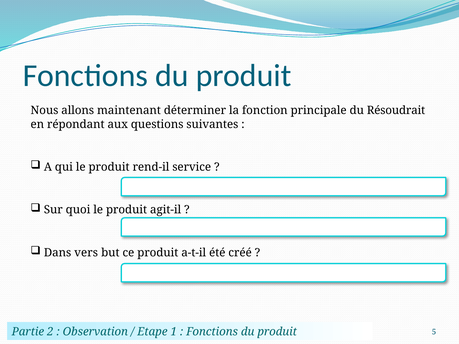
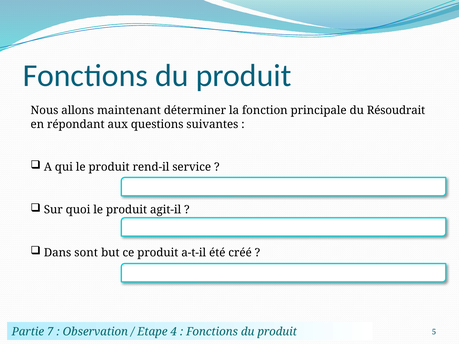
vers: vers -> sont
2: 2 -> 7
1: 1 -> 4
